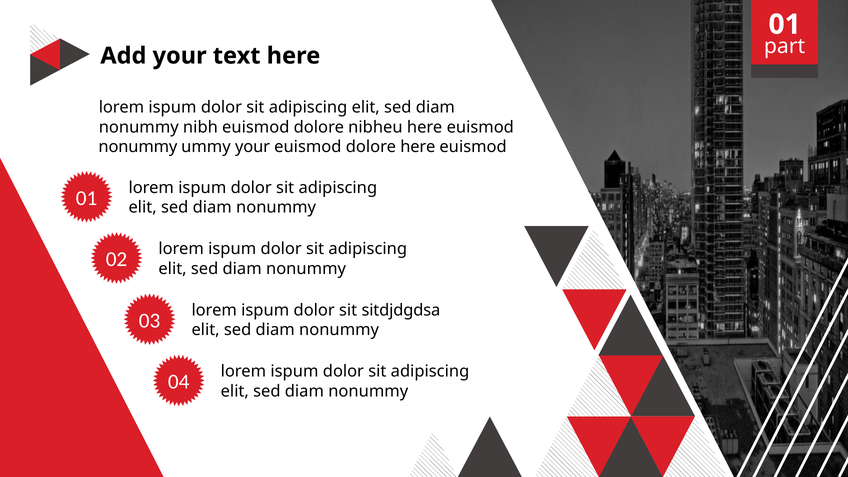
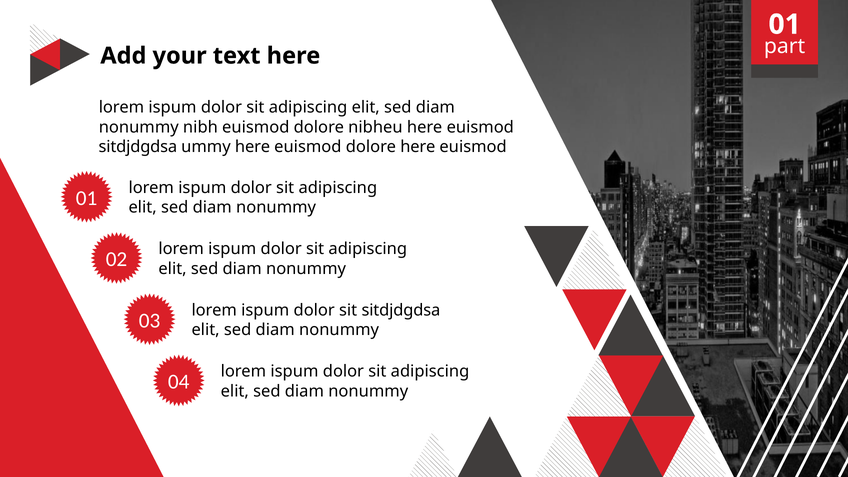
nonummy at (138, 147): nonummy -> sitdjdgdsa
ummy your: your -> here
